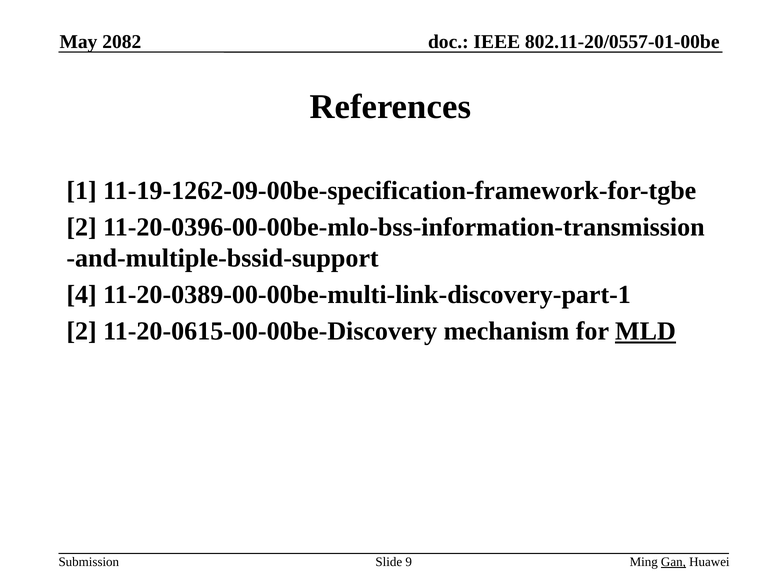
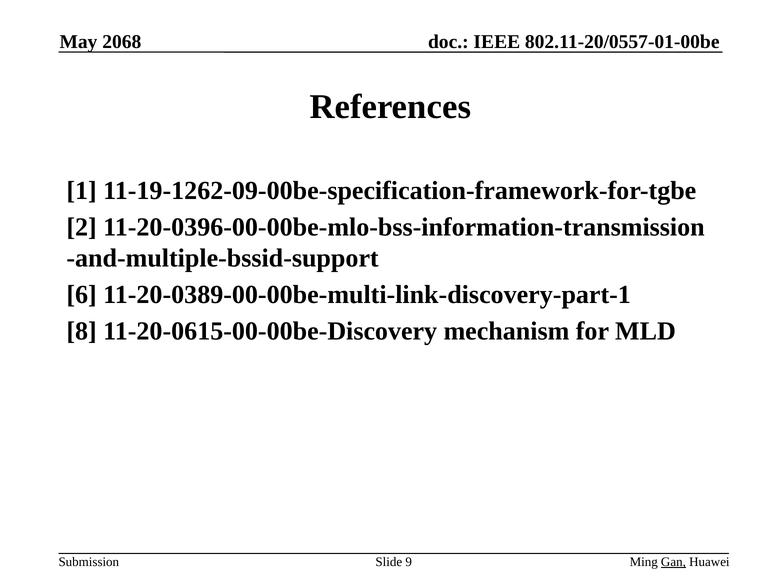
2082: 2082 -> 2068
4: 4 -> 6
2 at (82, 331): 2 -> 8
MLD underline: present -> none
